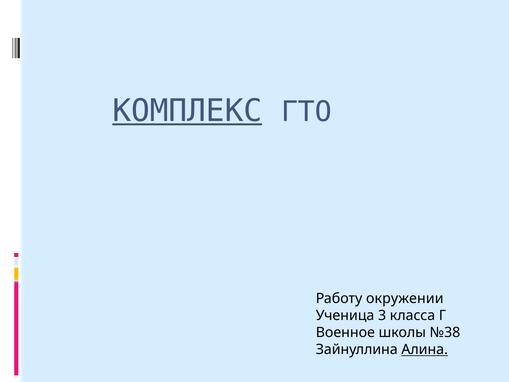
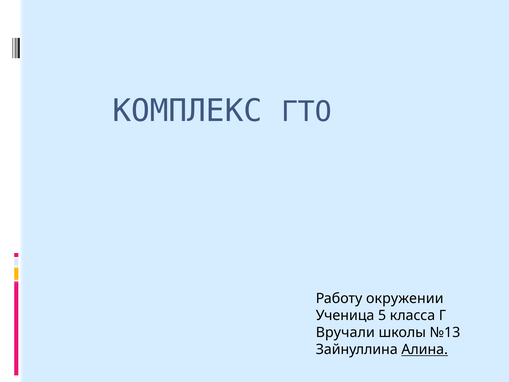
КОМПЛЕКС underline: present -> none
3: 3 -> 5
Военное: Военное -> Вручали
№38: №38 -> №13
